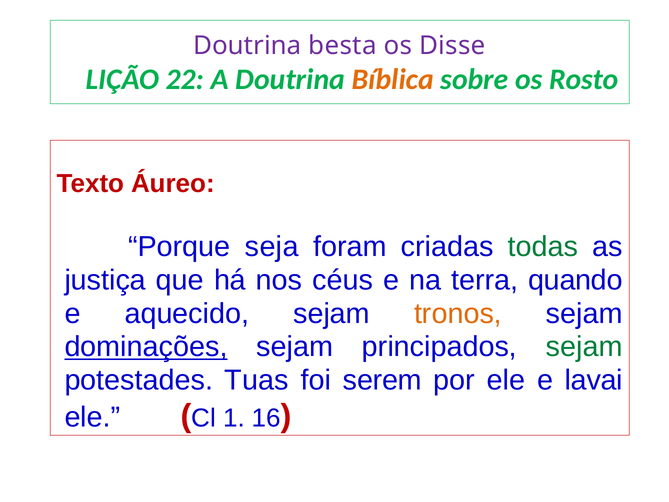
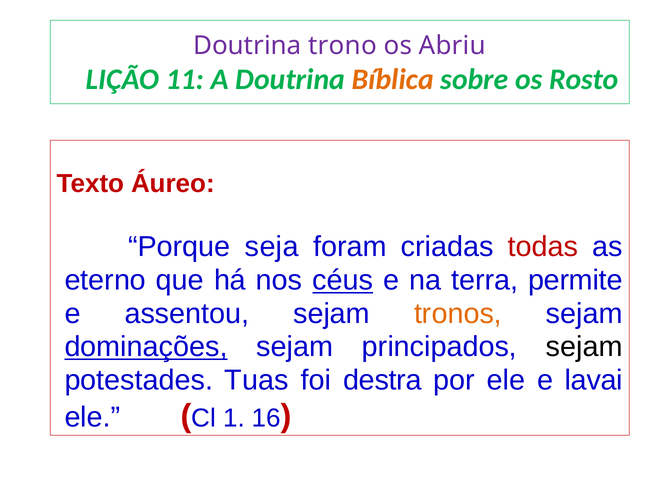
besta: besta -> trono
Disse: Disse -> Abriu
22: 22 -> 11
todas colour: green -> red
justiça: justiça -> eterno
céus underline: none -> present
quando: quando -> permite
aquecido: aquecido -> assentou
sejam at (584, 347) colour: green -> black
serem: serem -> destra
